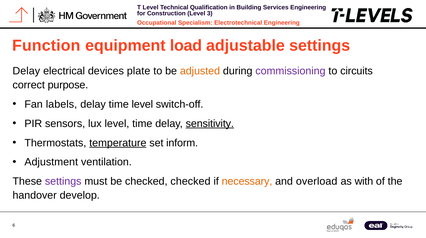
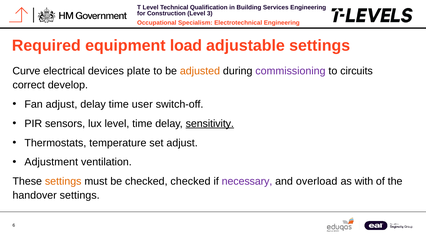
Function: Function -> Required
Delay at (26, 71): Delay -> Curve
purpose: purpose -> develop
Fan labels: labels -> adjust
time level: level -> user
temperature underline: present -> none
set inform: inform -> adjust
settings at (63, 181) colour: purple -> orange
necessary colour: orange -> purple
handover develop: develop -> settings
